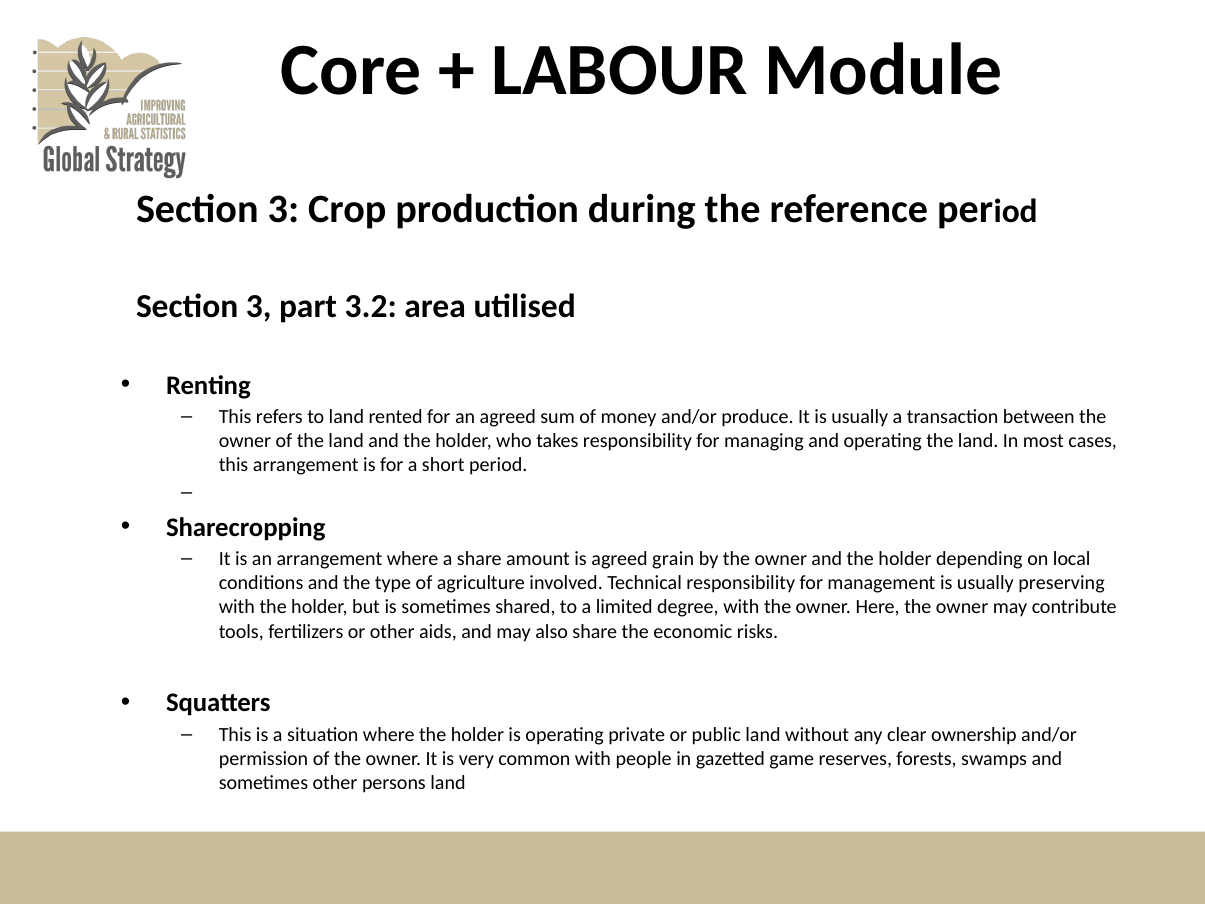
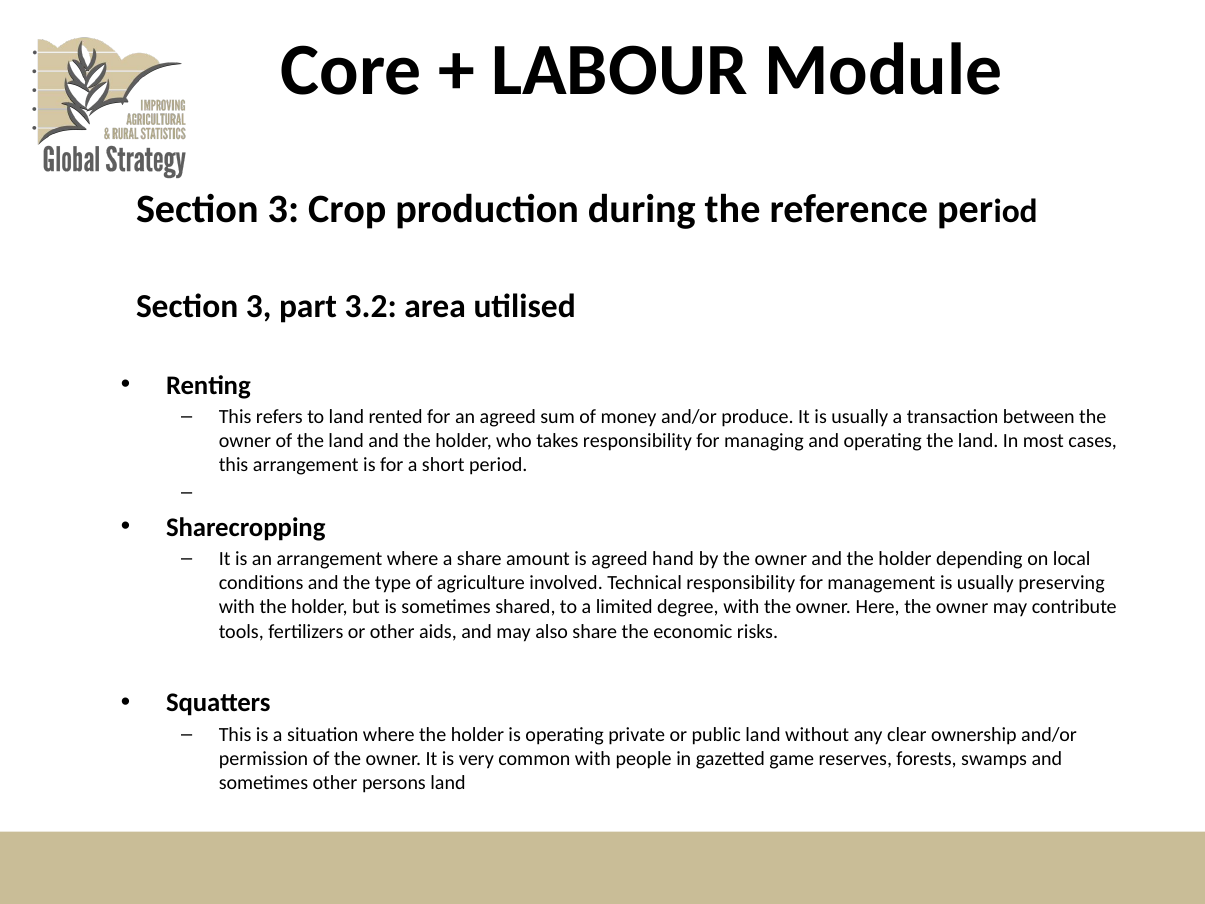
grain: grain -> hand
